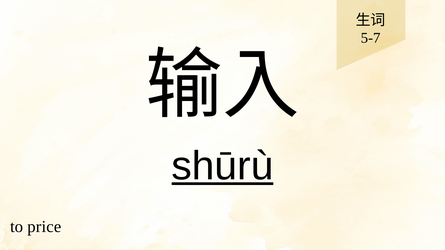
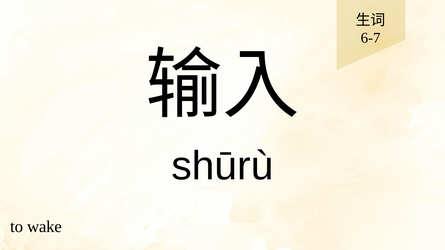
5-7: 5-7 -> 6-7
shūrù underline: present -> none
price: price -> wake
